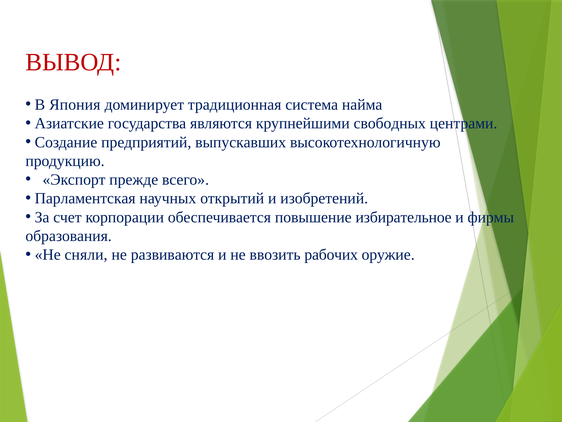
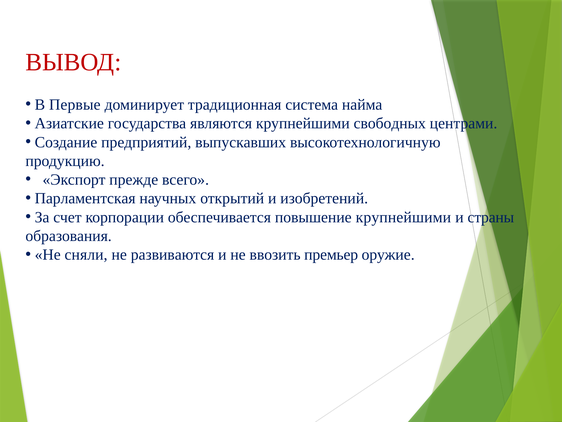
Япония: Япония -> Первые
повышение избирательное: избирательное -> крупнейшими
фирмы: фирмы -> страны
рабочих: рабочих -> премьер
